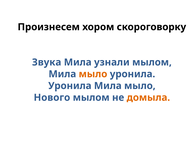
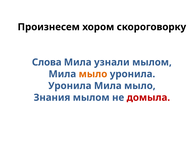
Звука: Звука -> Слова
Нового: Нового -> Знания
домыла colour: orange -> red
